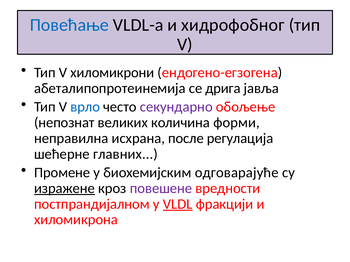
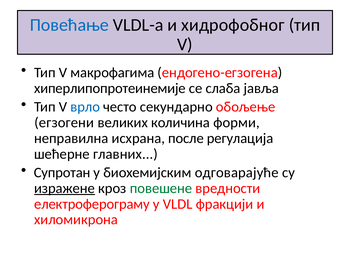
хиломикрони: хиломикрони -> макрофагима
aбеталипопротеинемија: aбеталипопротеинемија -> хиперлипопротеинемије
дрига: дрига -> слаба
секундарно colour: purple -> black
непознат: непознат -> егзогени
Промене: Промене -> Супротан
повешене colour: purple -> green
постпрандијалном: постпрандијалном -> електроферограму
VLDL underline: present -> none
